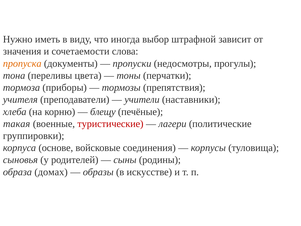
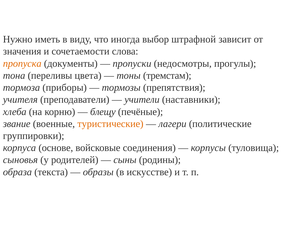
перчатки: перчатки -> тремстам
такая: такая -> звание
туристические colour: red -> orange
домах: домах -> текста
